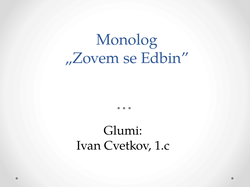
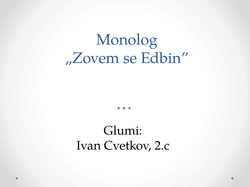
1.c: 1.c -> 2.c
